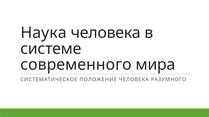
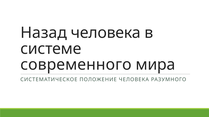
Наука: Наука -> Назад
